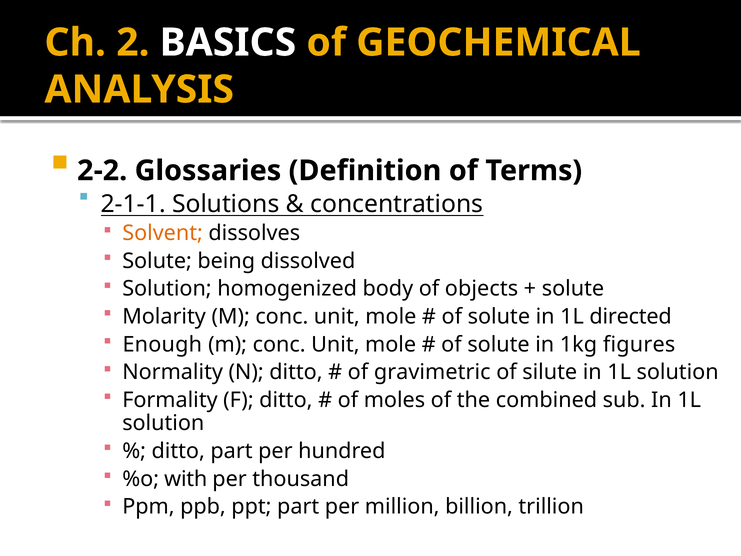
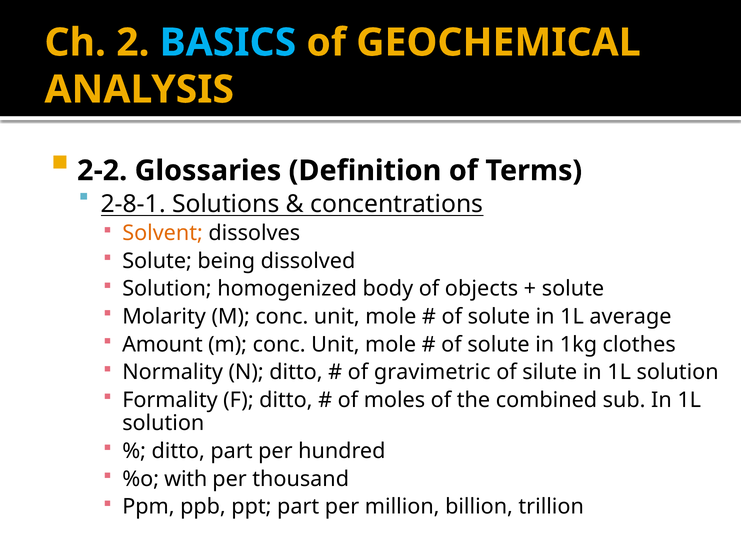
BASICS colour: white -> light blue
2-1-1: 2-1-1 -> 2-8-1
directed: directed -> average
Enough: Enough -> Amount
figures: figures -> clothes
